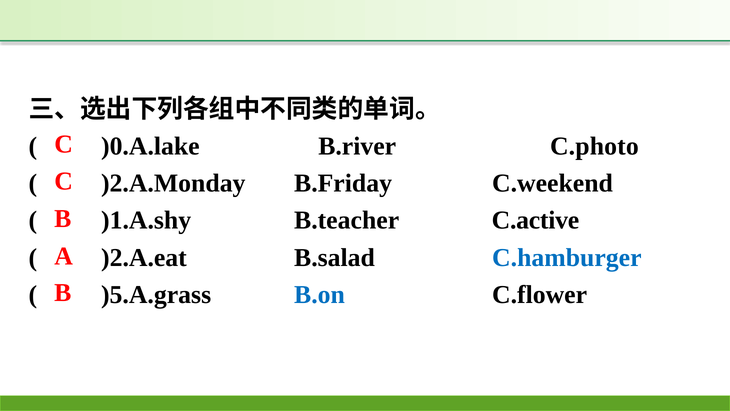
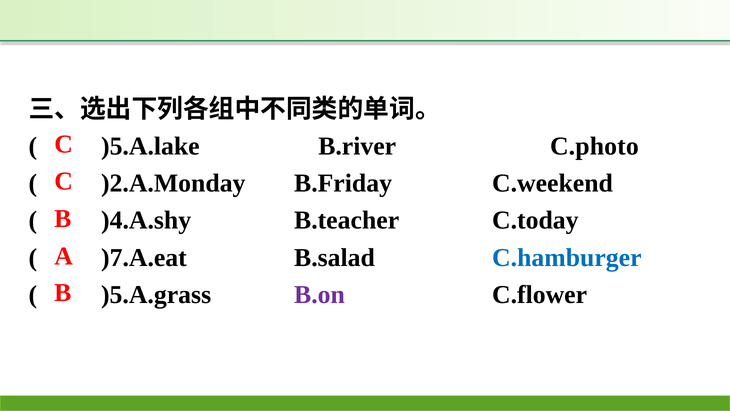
)0.A.lake: )0.A.lake -> )5.A.lake
)1.A.shy: )1.A.shy -> )4.A.shy
C.active: C.active -> C.today
)2.A.eat: )2.A.eat -> )7.A.eat
B.on colour: blue -> purple
